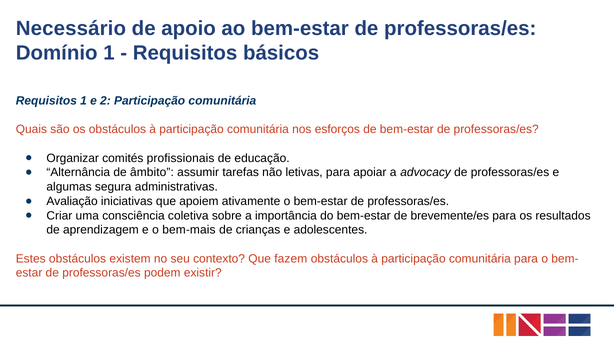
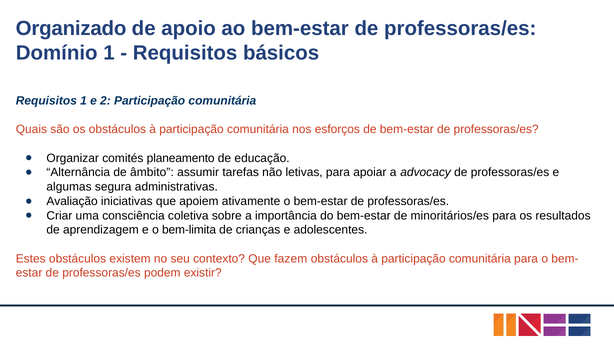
Necessário: Necessário -> Organizado
profissionais: profissionais -> planeamento
brevemente/es: brevemente/es -> minoritários/es
bem-mais: bem-mais -> bem-limita
